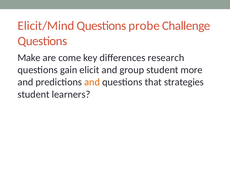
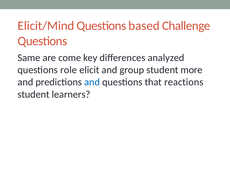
probe: probe -> based
Make: Make -> Same
research: research -> analyzed
gain: gain -> role
and at (92, 82) colour: orange -> blue
strategies: strategies -> reactions
